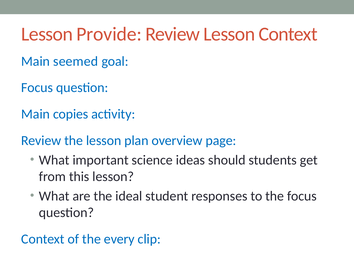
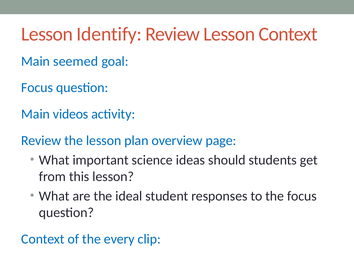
Provide: Provide -> Identify
copies: copies -> videos
